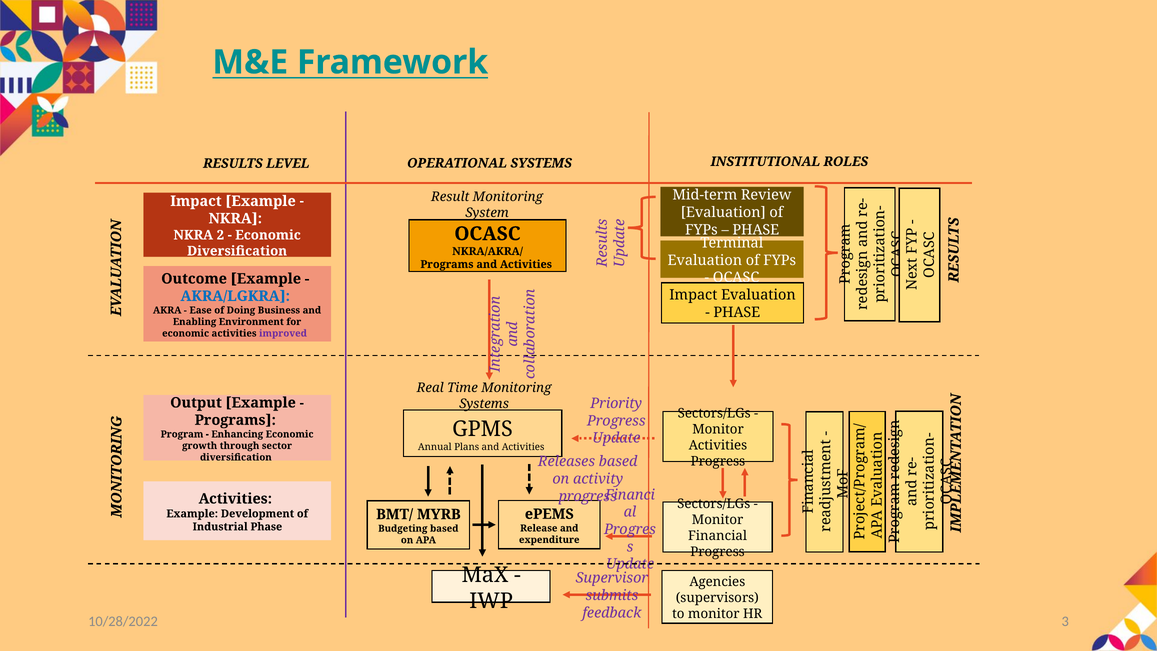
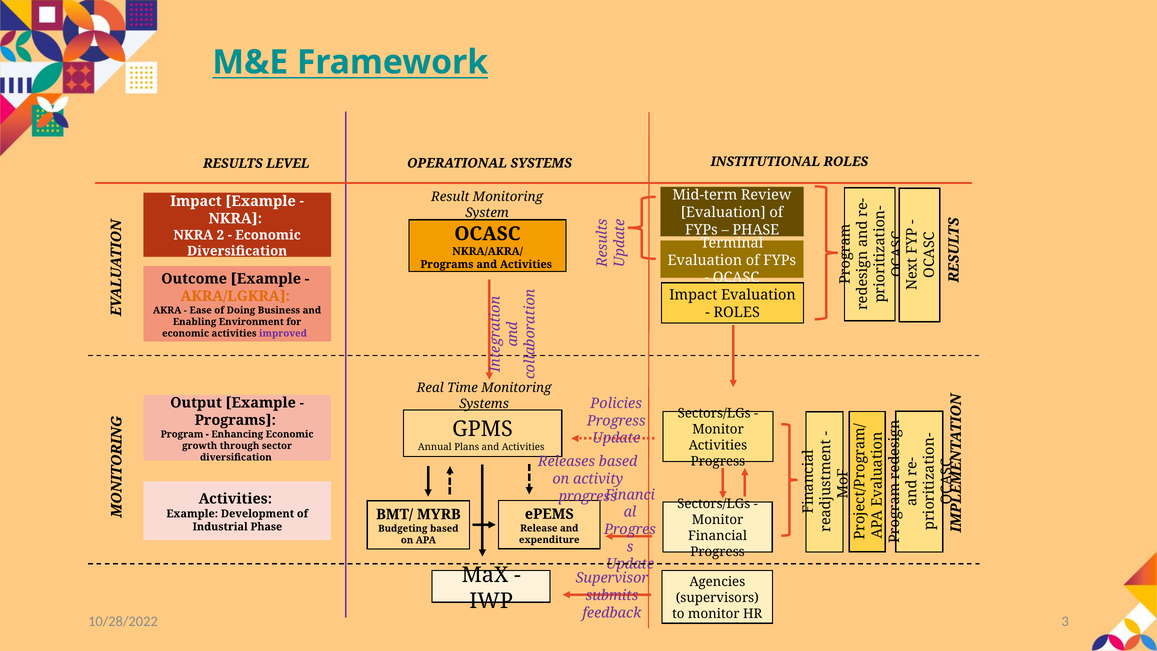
AKRA/LGKRA colour: blue -> orange
PHASE at (737, 312): PHASE -> ROLES
Priority: Priority -> Policies
